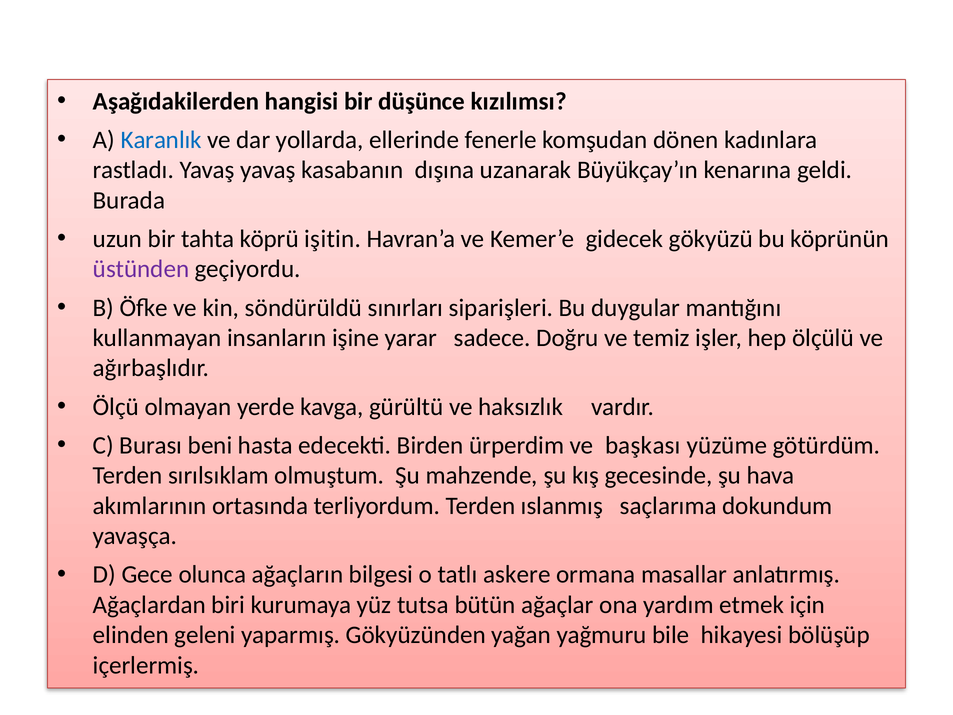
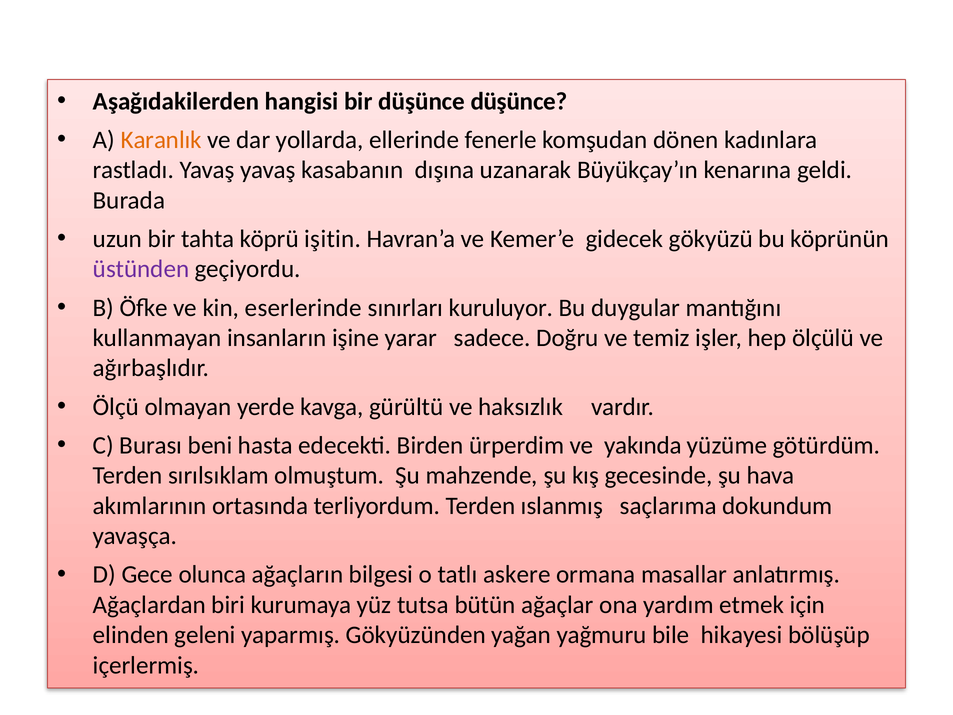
düşünce kızılımsı: kızılımsı -> düşünce
Karanlık colour: blue -> orange
söndürüldü: söndürüldü -> eserlerinde
siparişleri: siparişleri -> kuruluyor
başkası: başkası -> yakında
